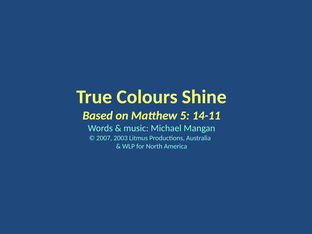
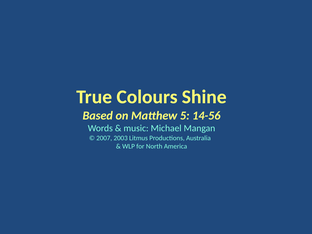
14-11: 14-11 -> 14-56
